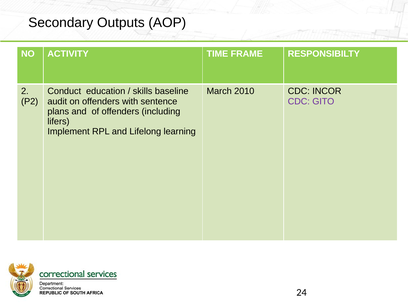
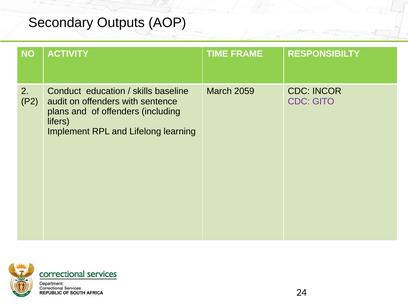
2010: 2010 -> 2059
